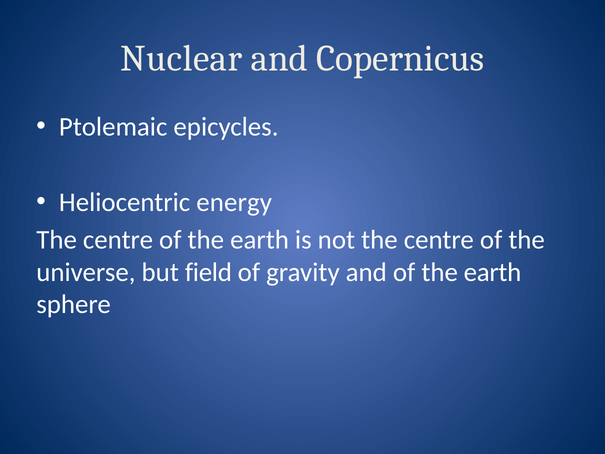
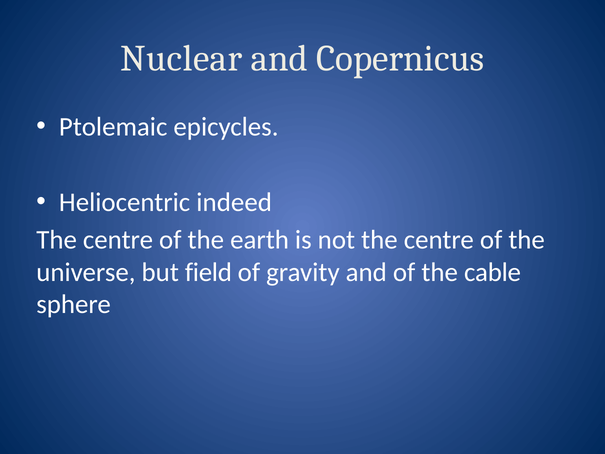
energy: energy -> indeed
and of the earth: earth -> cable
